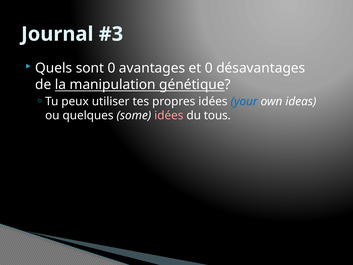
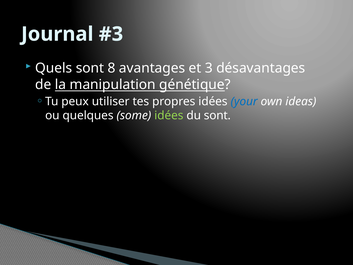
sont 0: 0 -> 8
et 0: 0 -> 3
idées at (169, 115) colour: pink -> light green
du tous: tous -> sont
